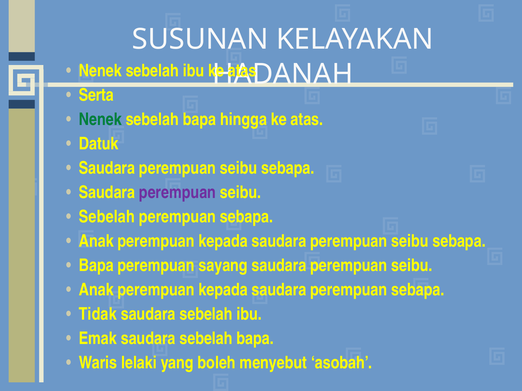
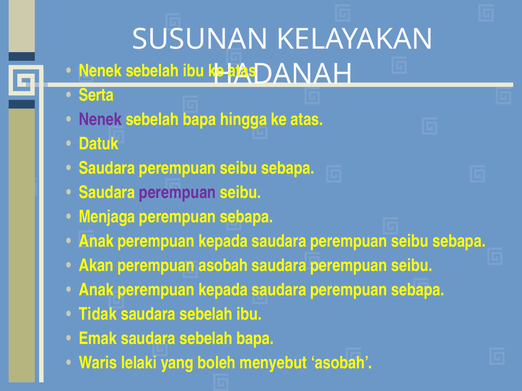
Nenek at (100, 120) colour: green -> purple
Sebelah at (107, 217): Sebelah -> Menjaga
Bapa at (96, 266): Bapa -> Akan
perempuan sayang: sayang -> asobah
